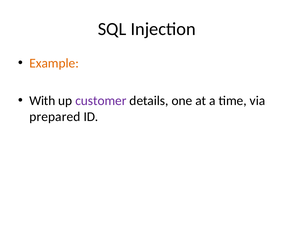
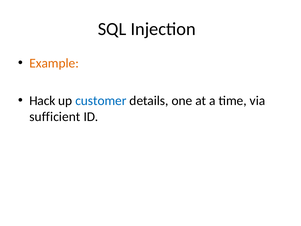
With: With -> Hack
customer colour: purple -> blue
prepared: prepared -> sufficient
